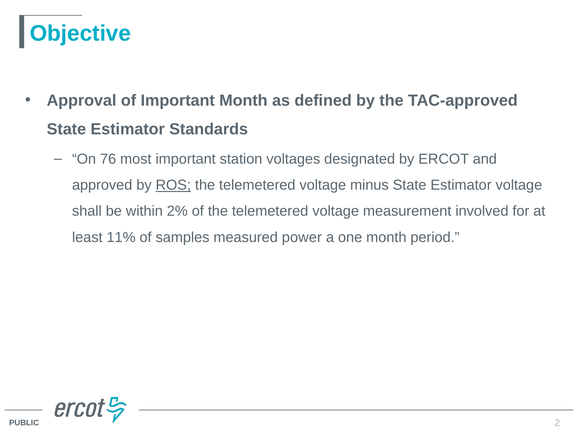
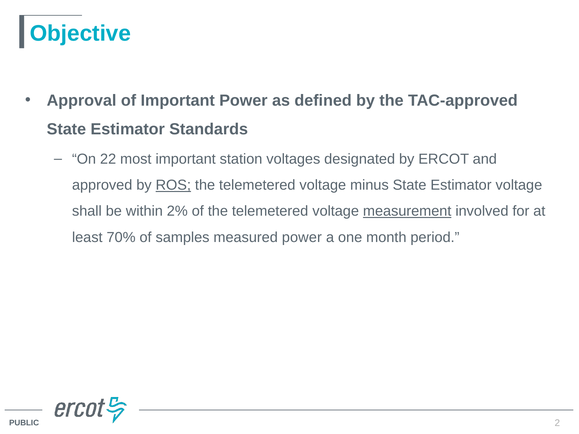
Important Month: Month -> Power
76: 76 -> 22
measurement underline: none -> present
11%: 11% -> 70%
